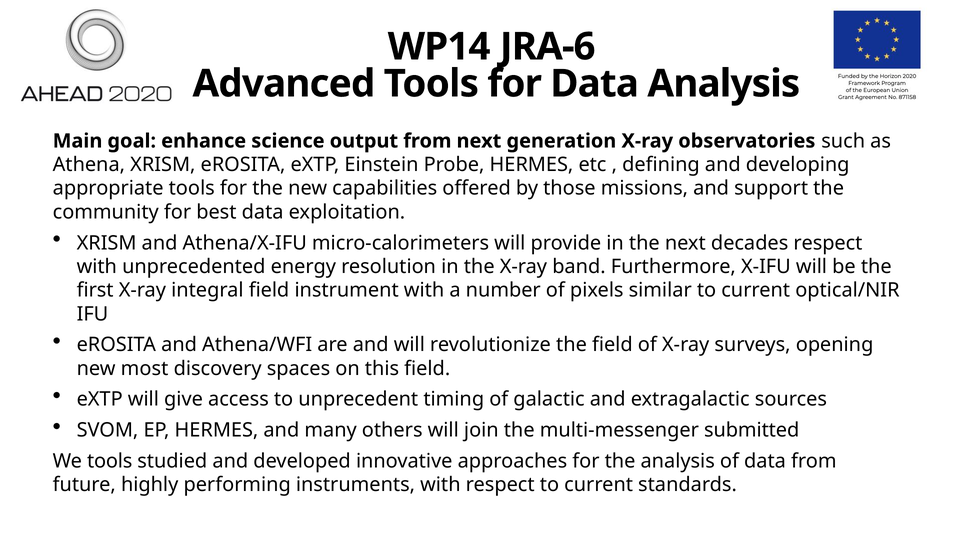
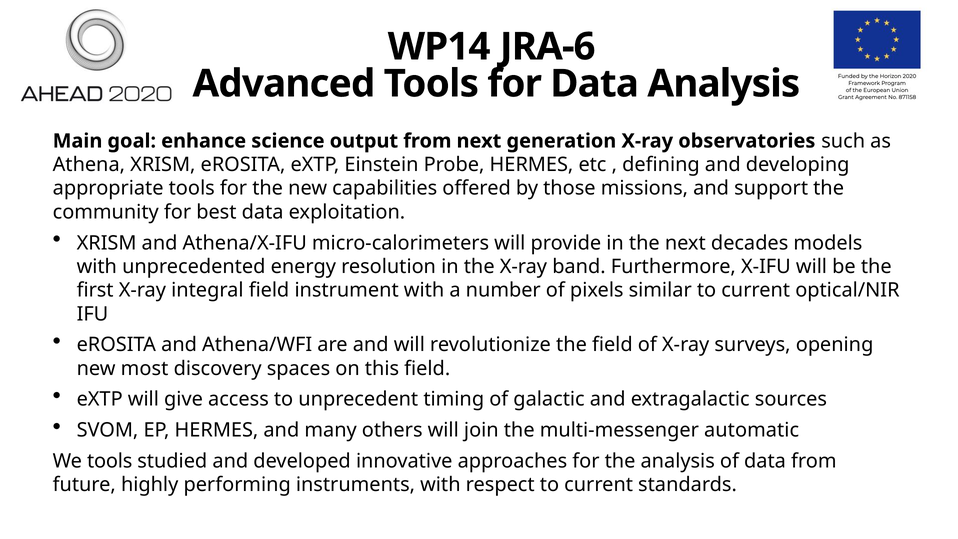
decades respect: respect -> models
submitted: submitted -> automatic
